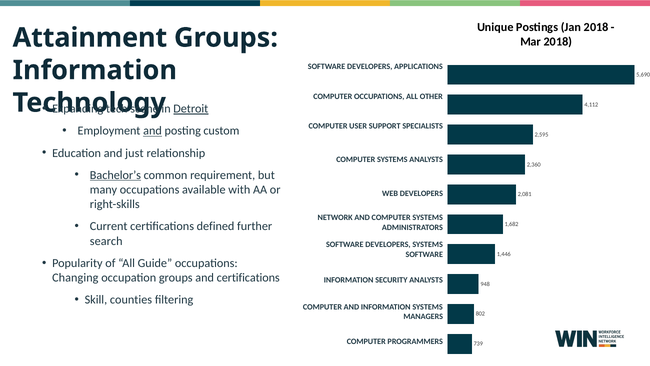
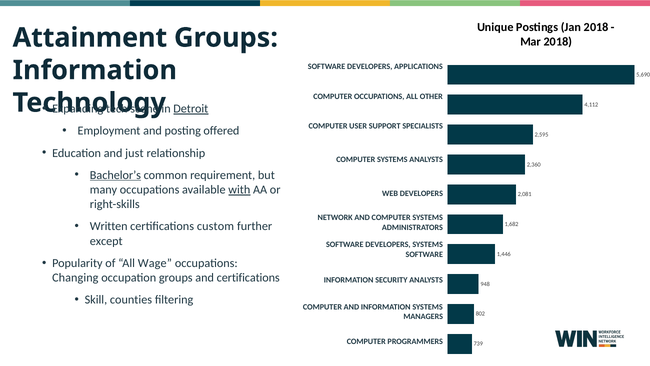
and at (153, 131) underline: present -> none
custom: custom -> offered
with underline: none -> present
Current: Current -> Written
defined: defined -> custom
search: search -> except
Guide: Guide -> Wage
